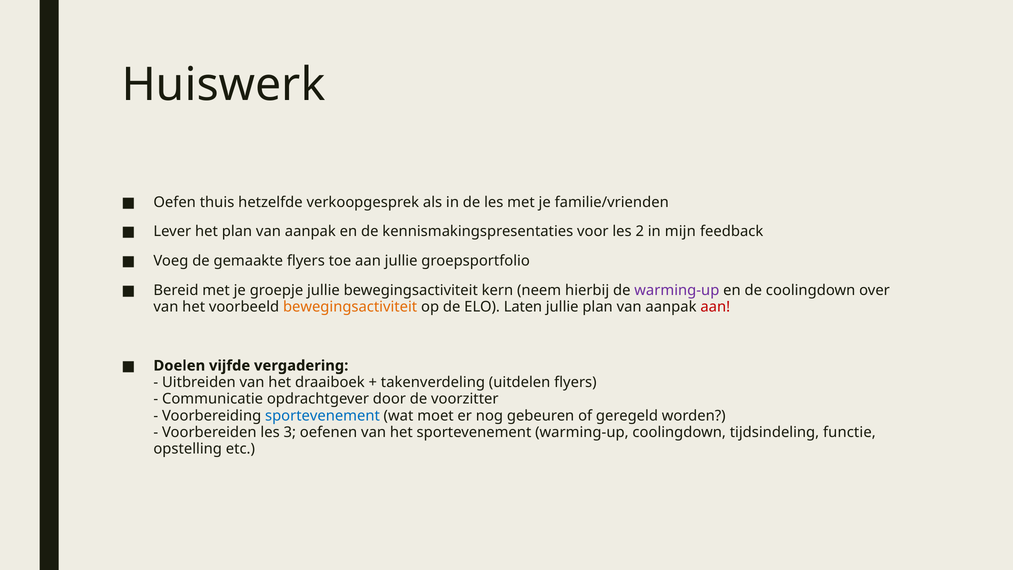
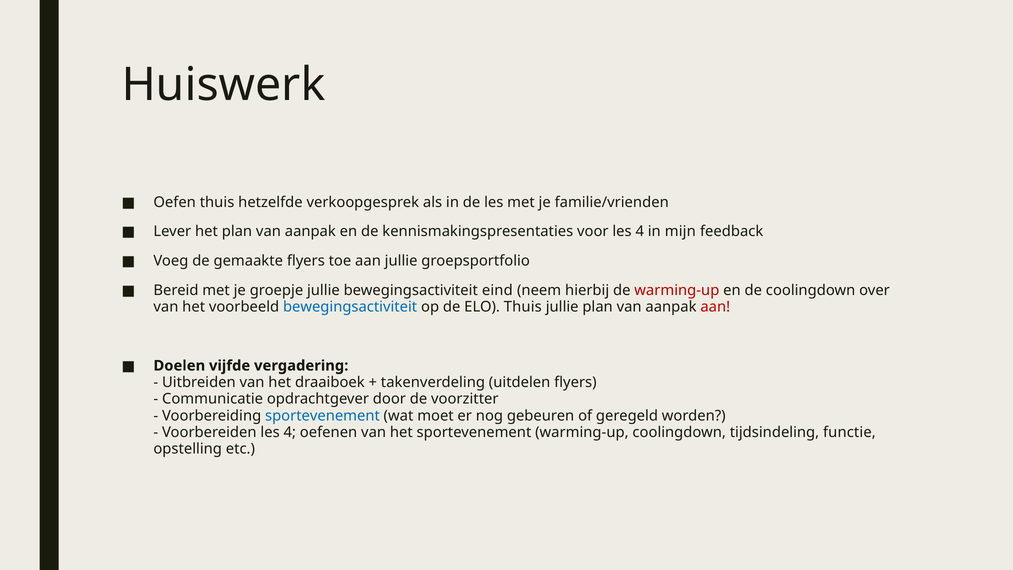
voor les 2: 2 -> 4
kern: kern -> eind
warming-up at (677, 290) colour: purple -> red
bewegingsactiviteit at (350, 307) colour: orange -> blue
ELO Laten: Laten -> Thuis
Voorbereiden les 3: 3 -> 4
